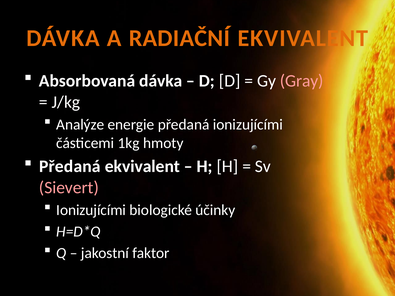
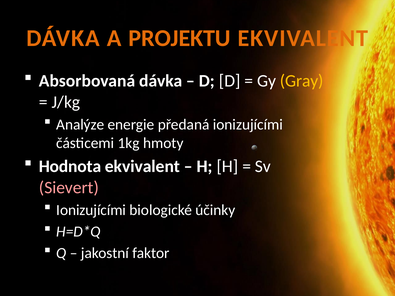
RADIAČNÍ: RADIAČNÍ -> PROJEKTU
Gray colour: pink -> yellow
Předaná at (70, 167): Předaná -> Hodnota
